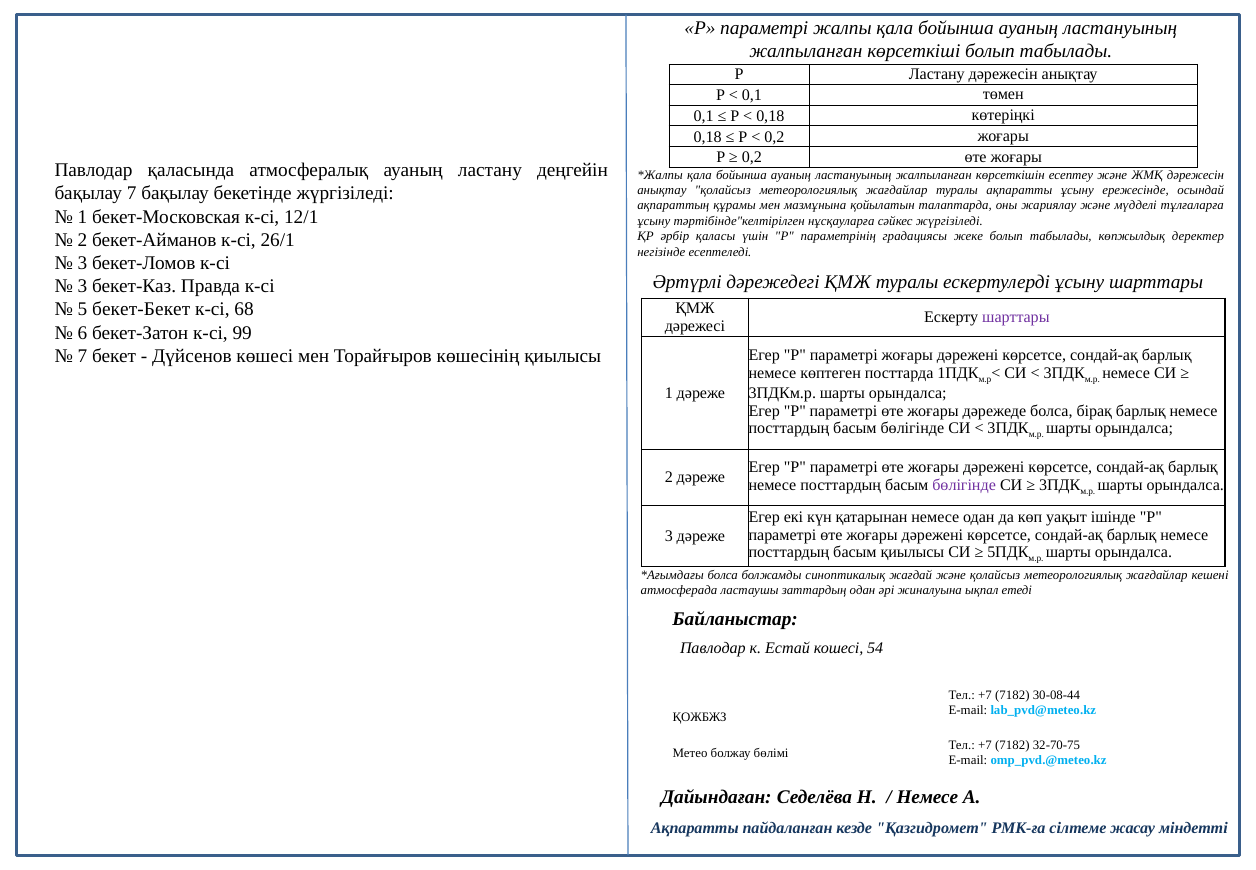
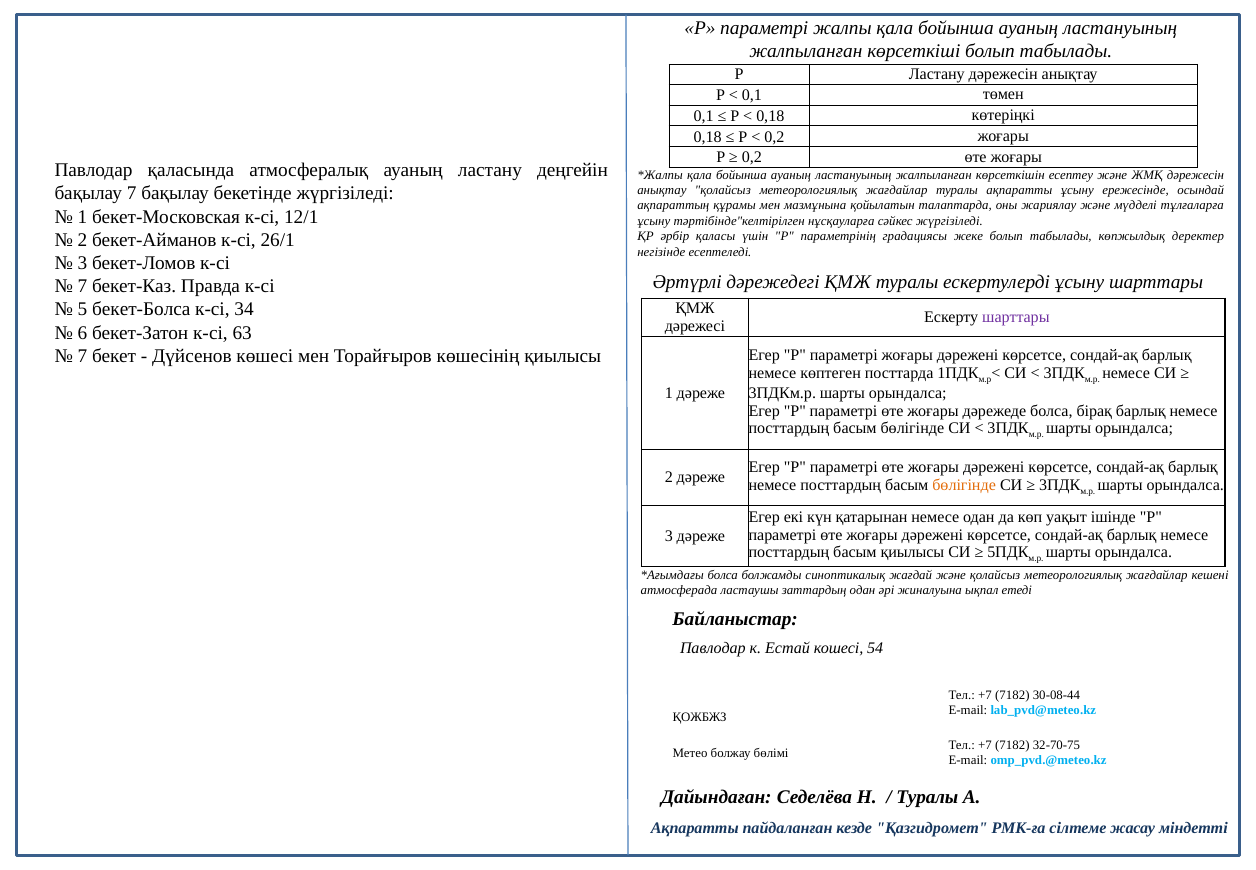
3 at (83, 286): 3 -> 7
бекет-Бекет: бекет-Бекет -> бекет-Болса
68: 68 -> 34
99: 99 -> 63
бөлігінде at (964, 485) colour: purple -> orange
Немесе at (927, 797): Немесе -> Туралы
